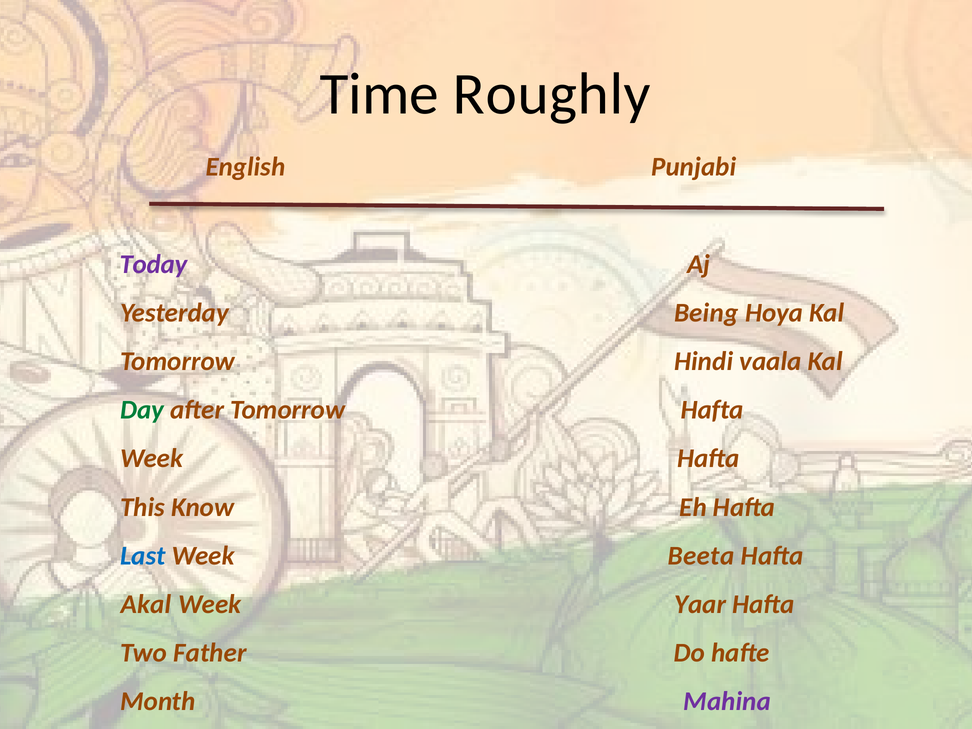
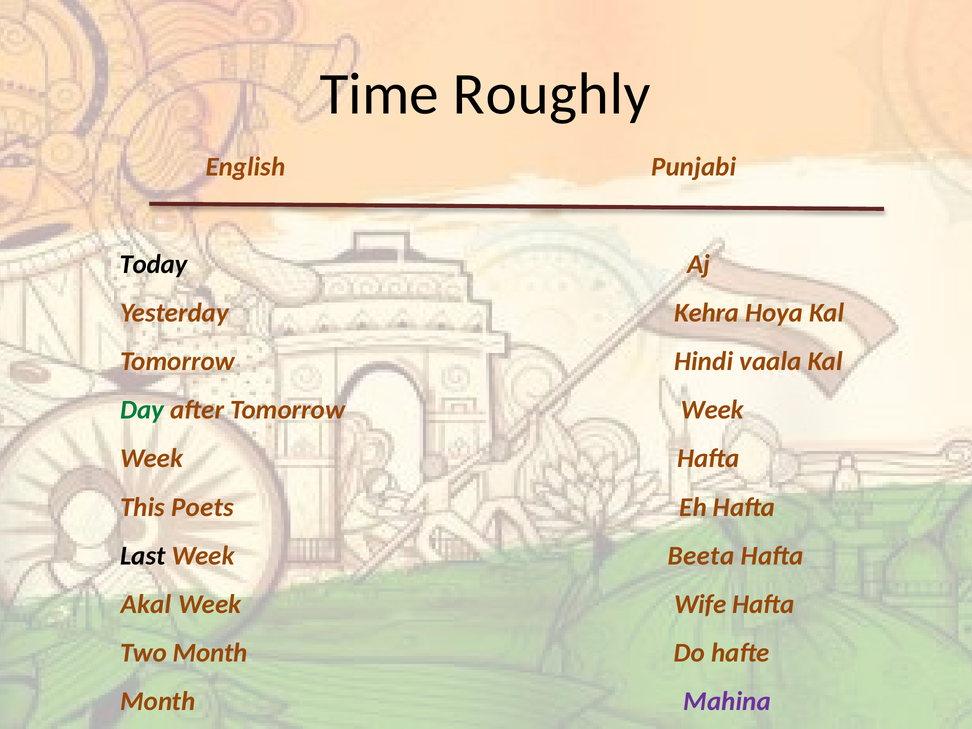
Today colour: purple -> black
Being: Being -> Kehra
Tomorrow Hafta: Hafta -> Week
Know: Know -> Poets
Last colour: blue -> black
Yaar: Yaar -> Wife
Two Father: Father -> Month
